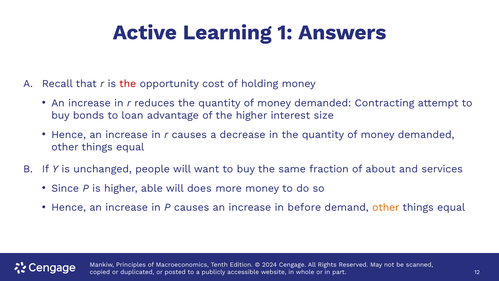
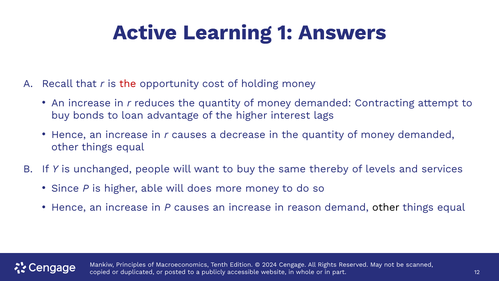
size: size -> lags
fraction: fraction -> thereby
about: about -> levels
before: before -> reason
other at (386, 207) colour: orange -> black
